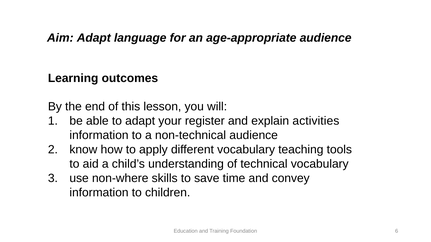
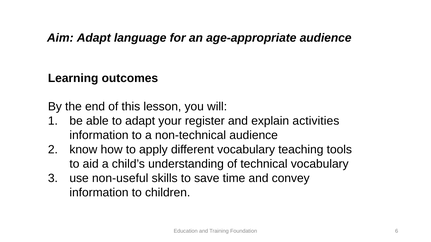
non-where: non-where -> non-useful
